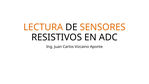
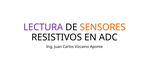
LECTURA colour: orange -> purple
